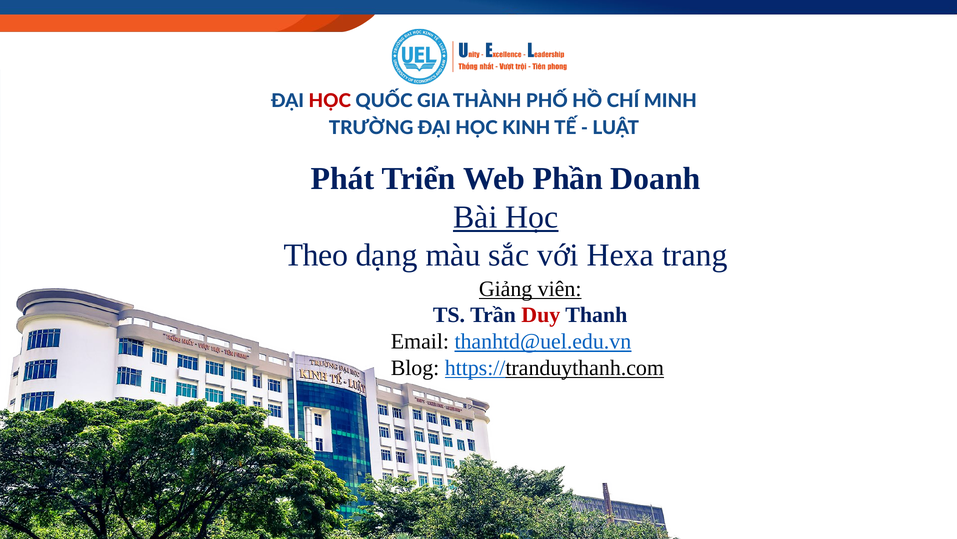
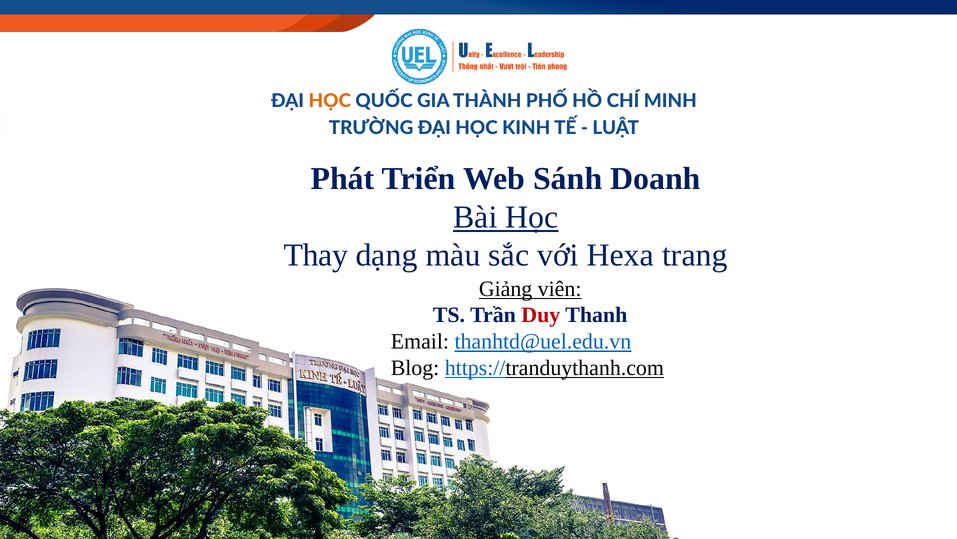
HỌC at (330, 101) colour: red -> orange
Phần: Phần -> Sánh
Theo: Theo -> Thay
